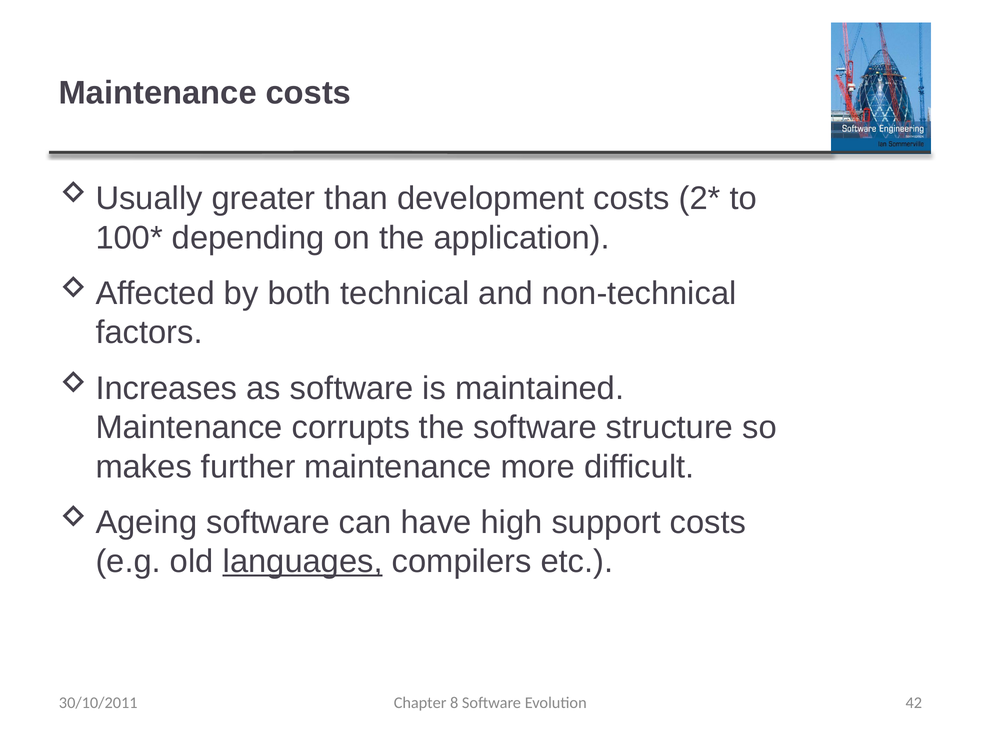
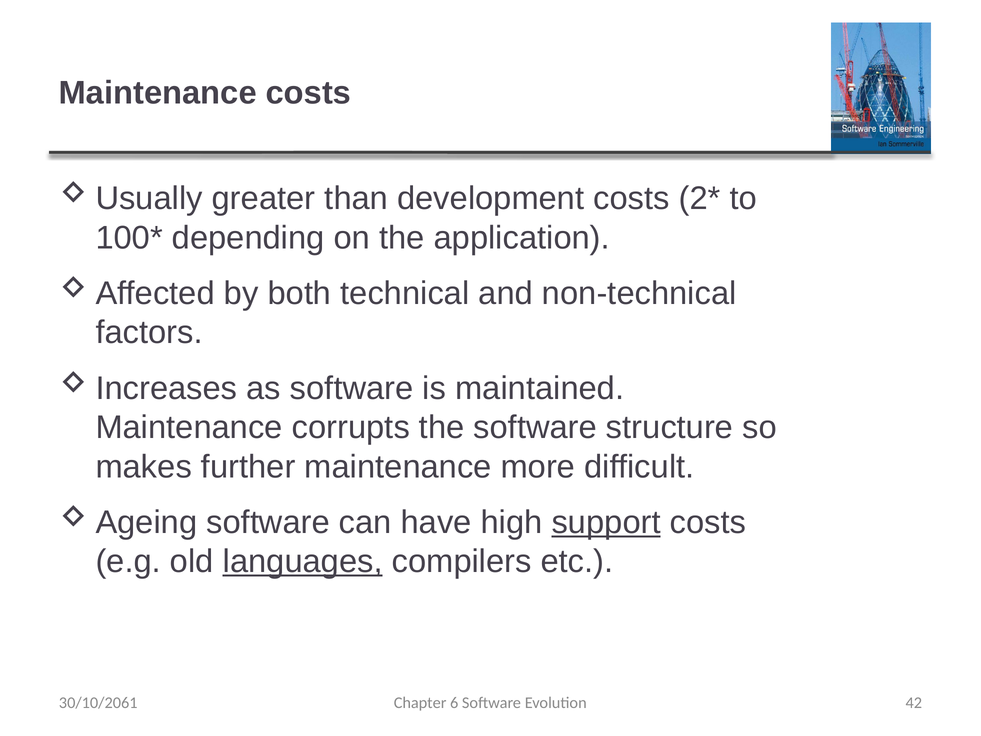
support underline: none -> present
8: 8 -> 6
30/10/2011: 30/10/2011 -> 30/10/2061
